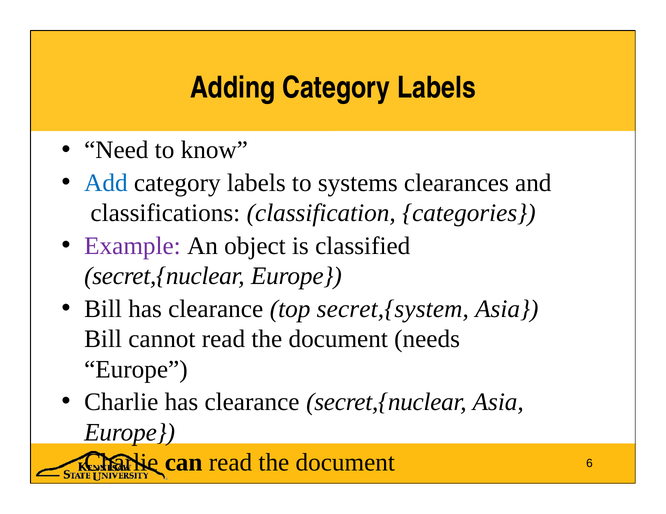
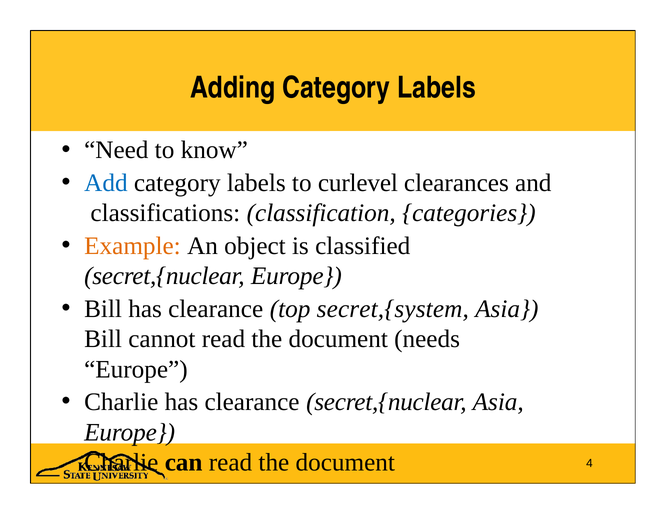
systems: systems -> curlevel
Example colour: purple -> orange
6: 6 -> 4
